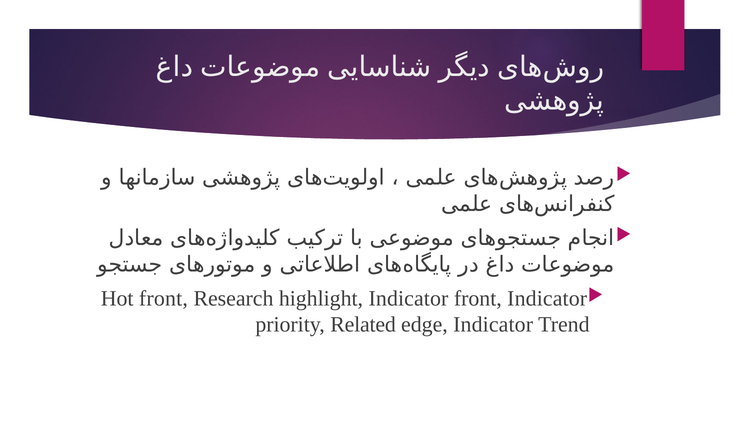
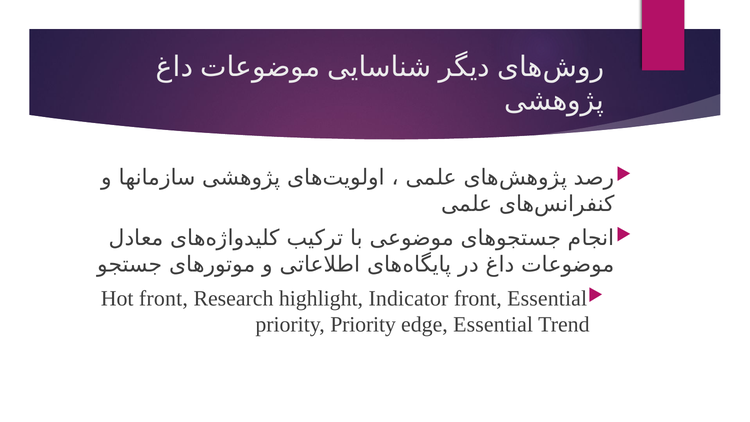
front Indicator: Indicator -> Essential
priority Related: Related -> Priority
edge Indicator: Indicator -> Essential
